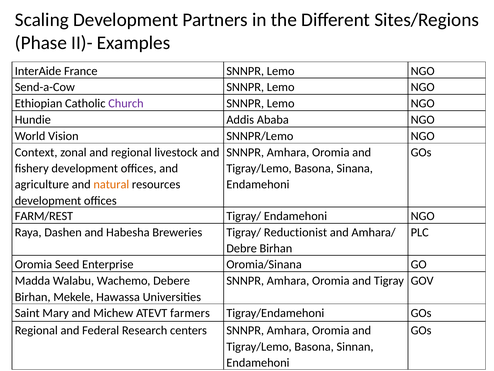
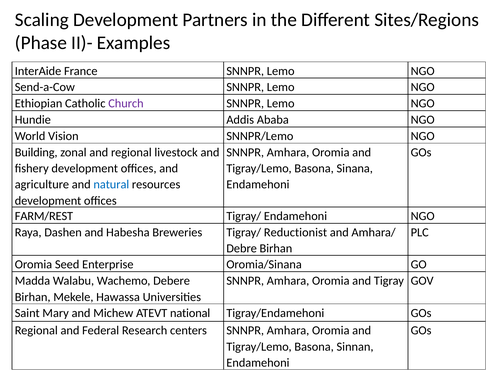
Context: Context -> Building
natural colour: orange -> blue
farmers: farmers -> national
